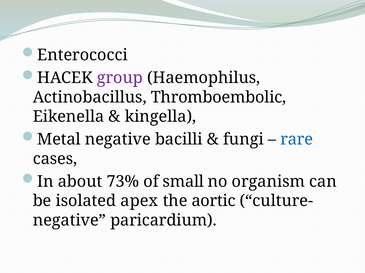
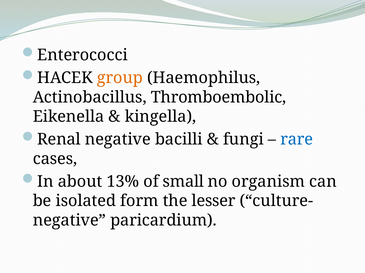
group colour: purple -> orange
Metal: Metal -> Renal
73%: 73% -> 13%
apex: apex -> form
aortic: aortic -> lesser
